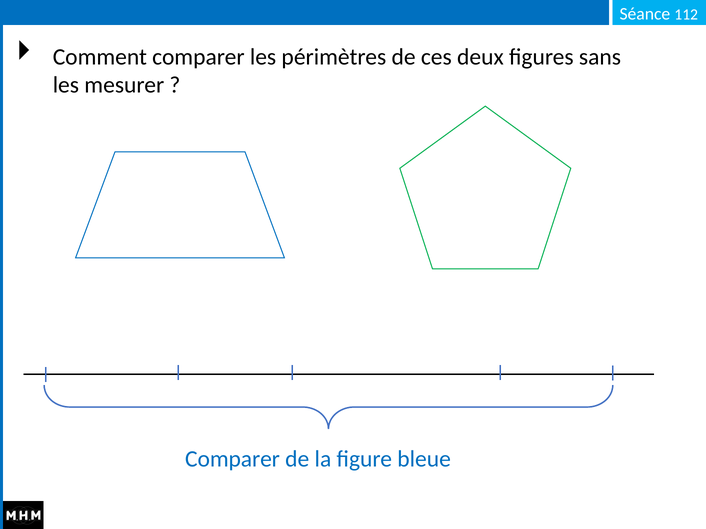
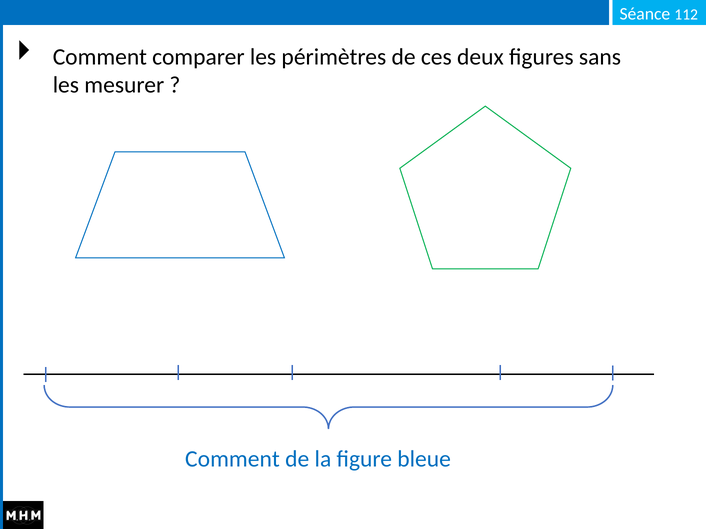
Comparer at (233, 460): Comparer -> Comment
